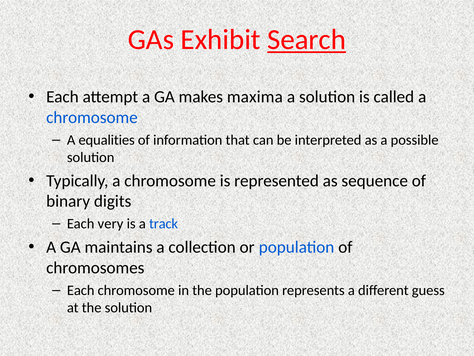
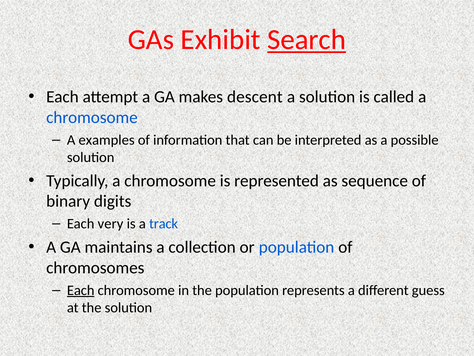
maxima: maxima -> descent
equalities: equalities -> examples
Each at (81, 290) underline: none -> present
